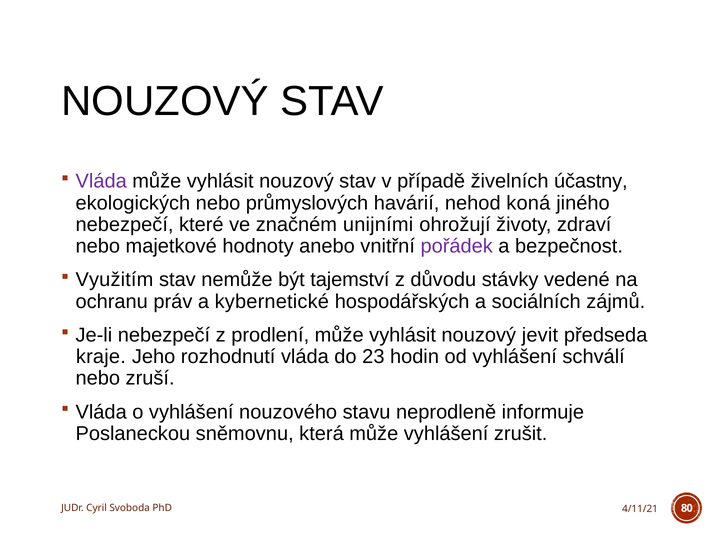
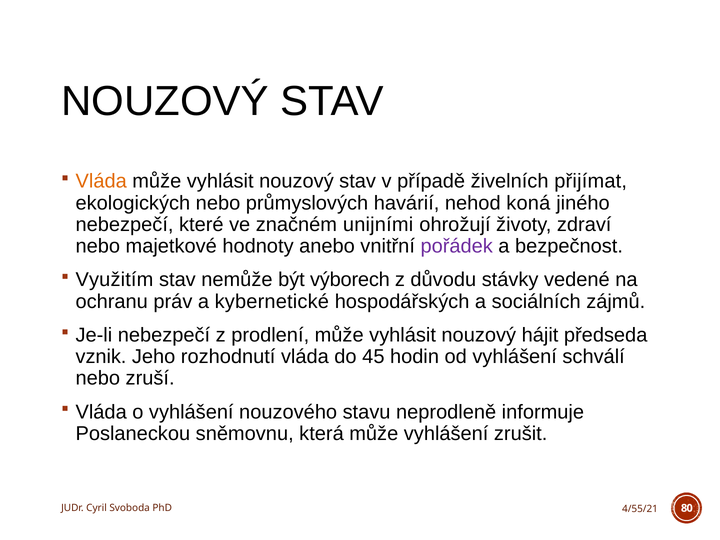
Vláda at (101, 181) colour: purple -> orange
účastny: účastny -> přijímat
tajemství: tajemství -> výborech
jevit: jevit -> hájit
kraje: kraje -> vznik
23: 23 -> 45
4/11/21: 4/11/21 -> 4/55/21
